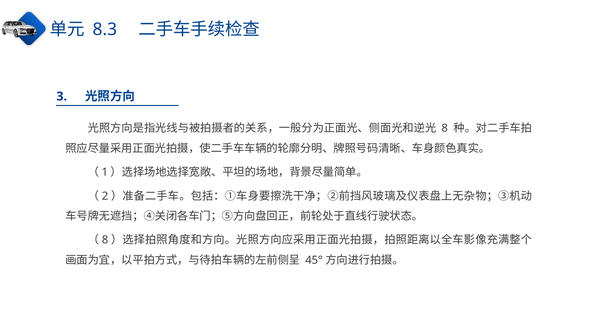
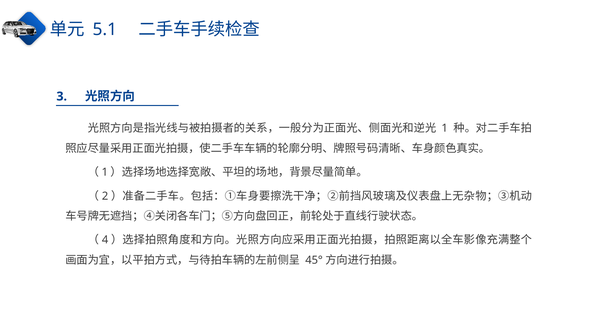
8.3: 8.3 -> 5.1
8 at (445, 128): 8 -> 1
8 at (105, 240): 8 -> 4
